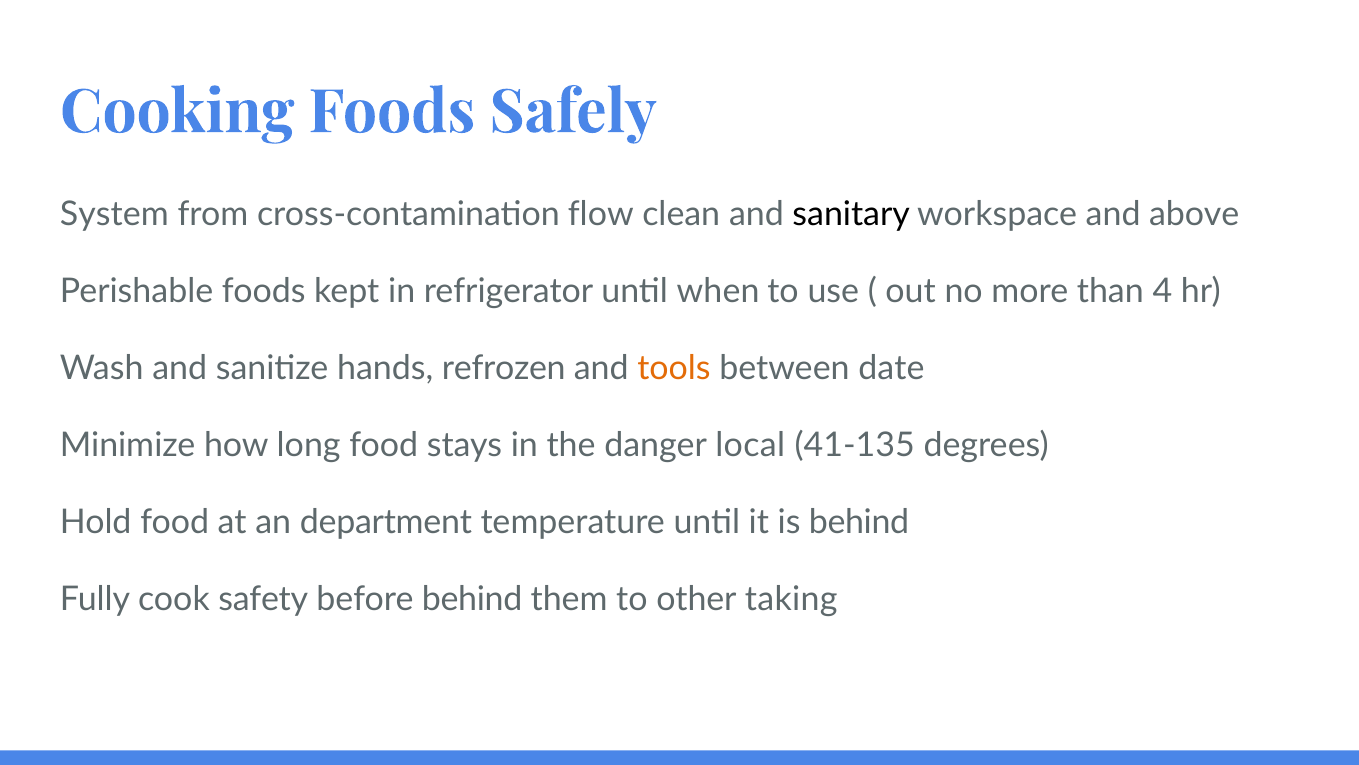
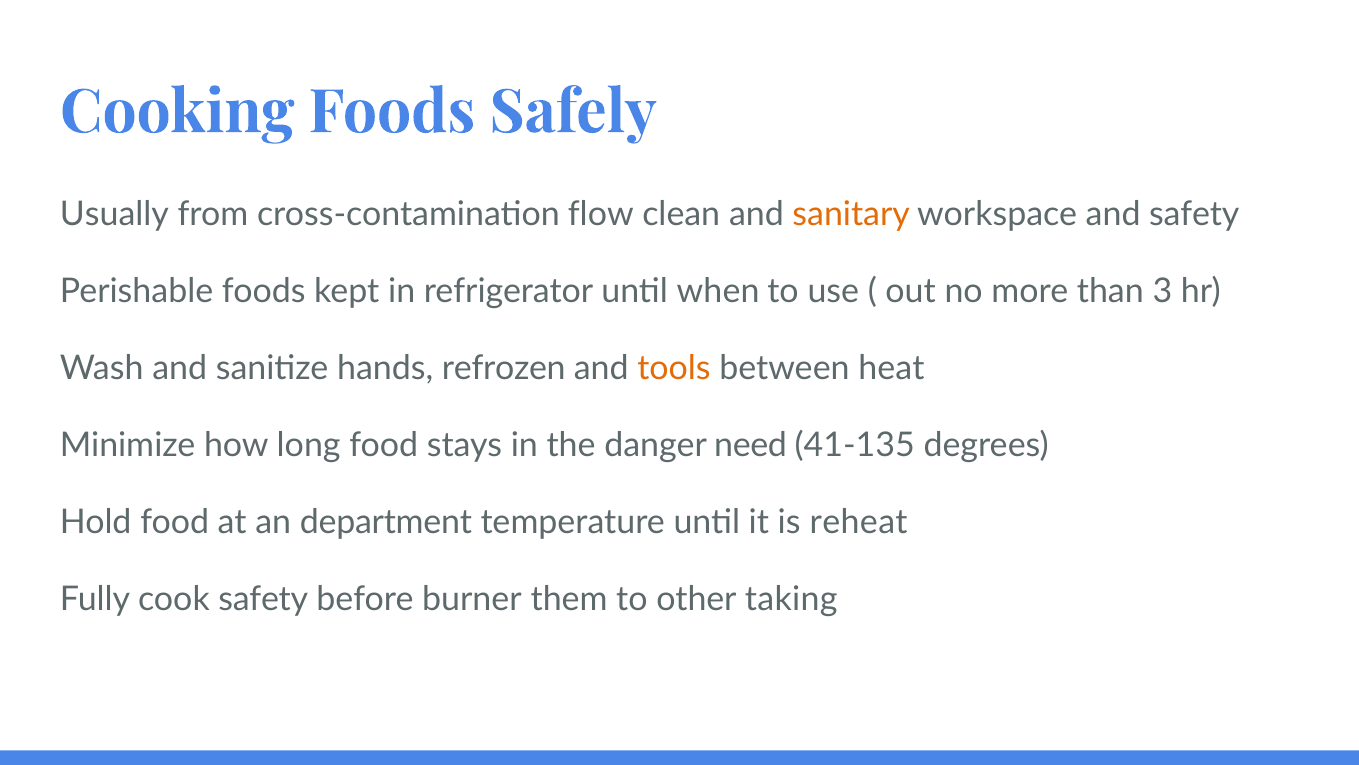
System: System -> Usually
sanitary colour: black -> orange
and above: above -> safety
4: 4 -> 3
date: date -> heat
local: local -> need
is behind: behind -> reheat
before behind: behind -> burner
